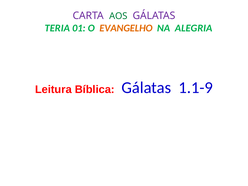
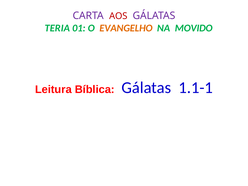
AOS colour: green -> red
ALEGRIA: ALEGRIA -> MOVIDO
1.1-9: 1.1-9 -> 1.1-1
